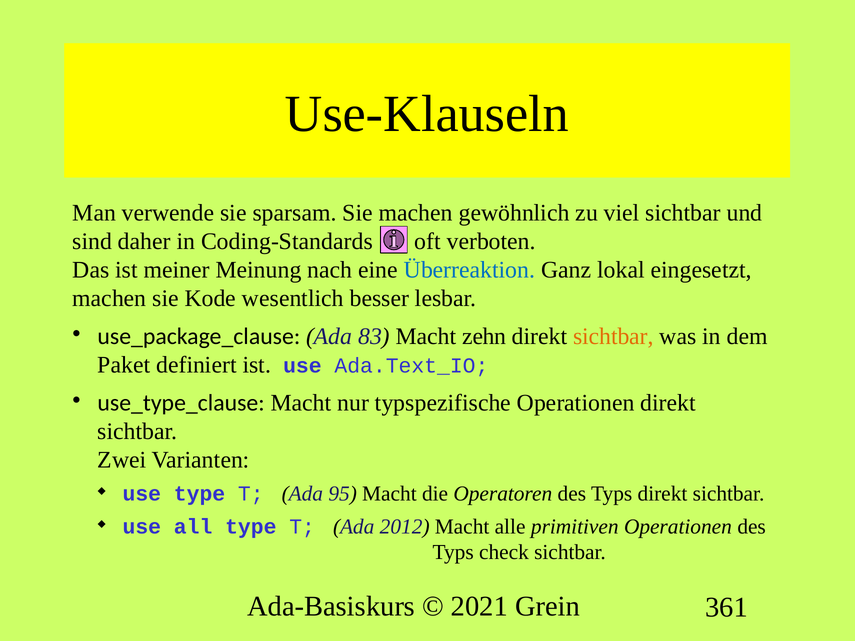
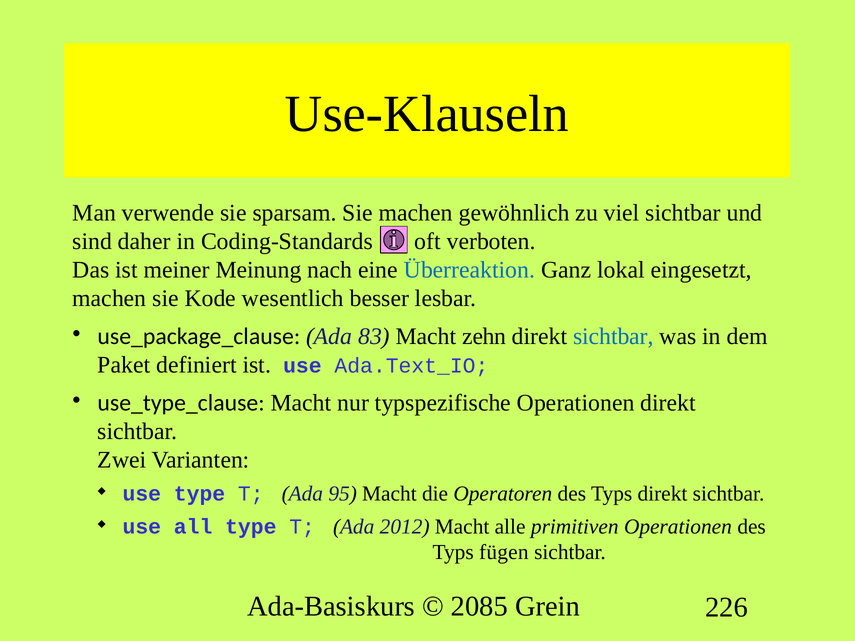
sichtbar at (613, 337) colour: orange -> blue
check: check -> fügen
2021: 2021 -> 2085
361: 361 -> 226
